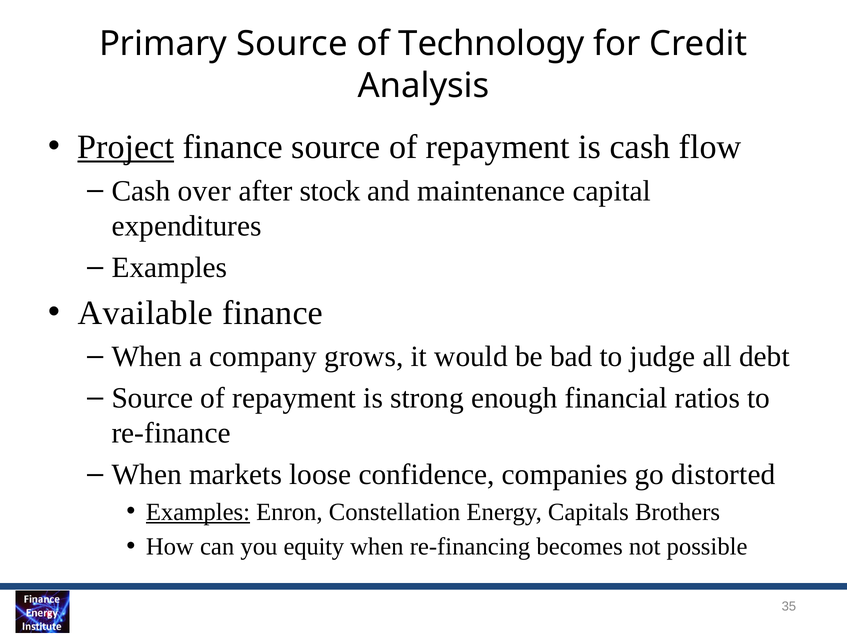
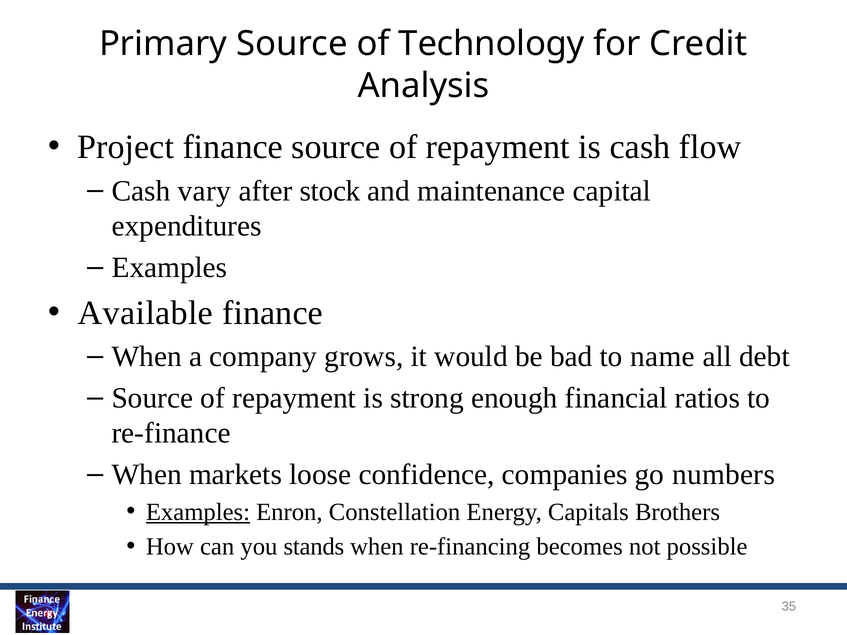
Project underline: present -> none
over: over -> vary
judge: judge -> name
distorted: distorted -> numbers
equity: equity -> stands
